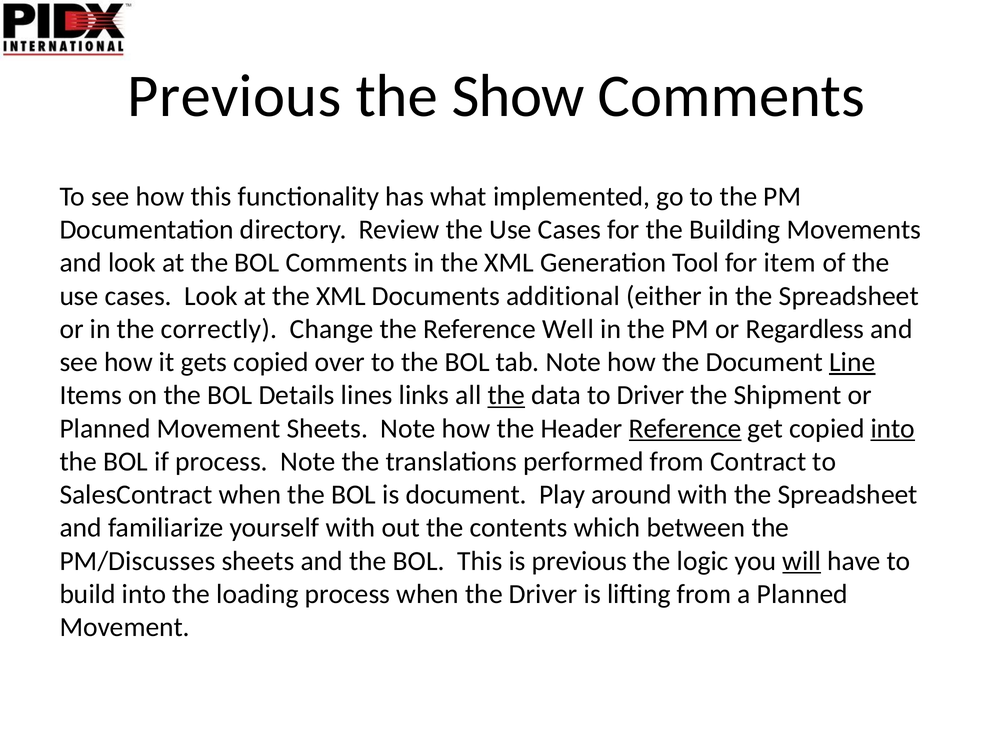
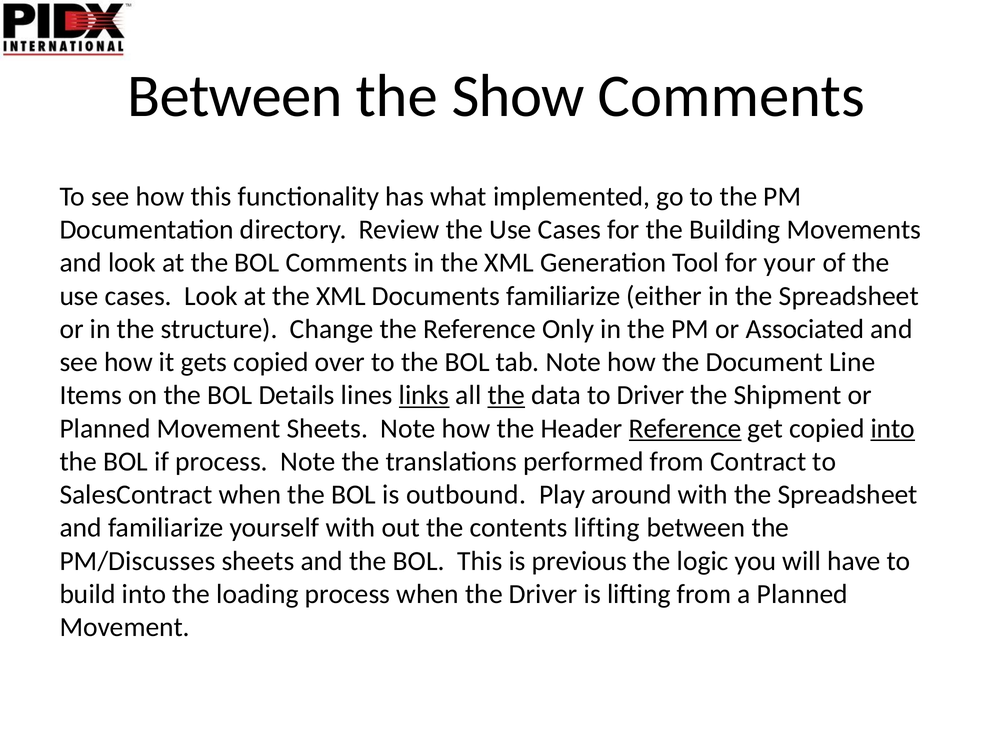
Previous at (234, 96): Previous -> Between
item: item -> your
Documents additional: additional -> familiarize
correctly: correctly -> structure
Well: Well -> Only
Regardless: Regardless -> Associated
Line underline: present -> none
links underline: none -> present
is document: document -> outbound
contents which: which -> lifting
will underline: present -> none
